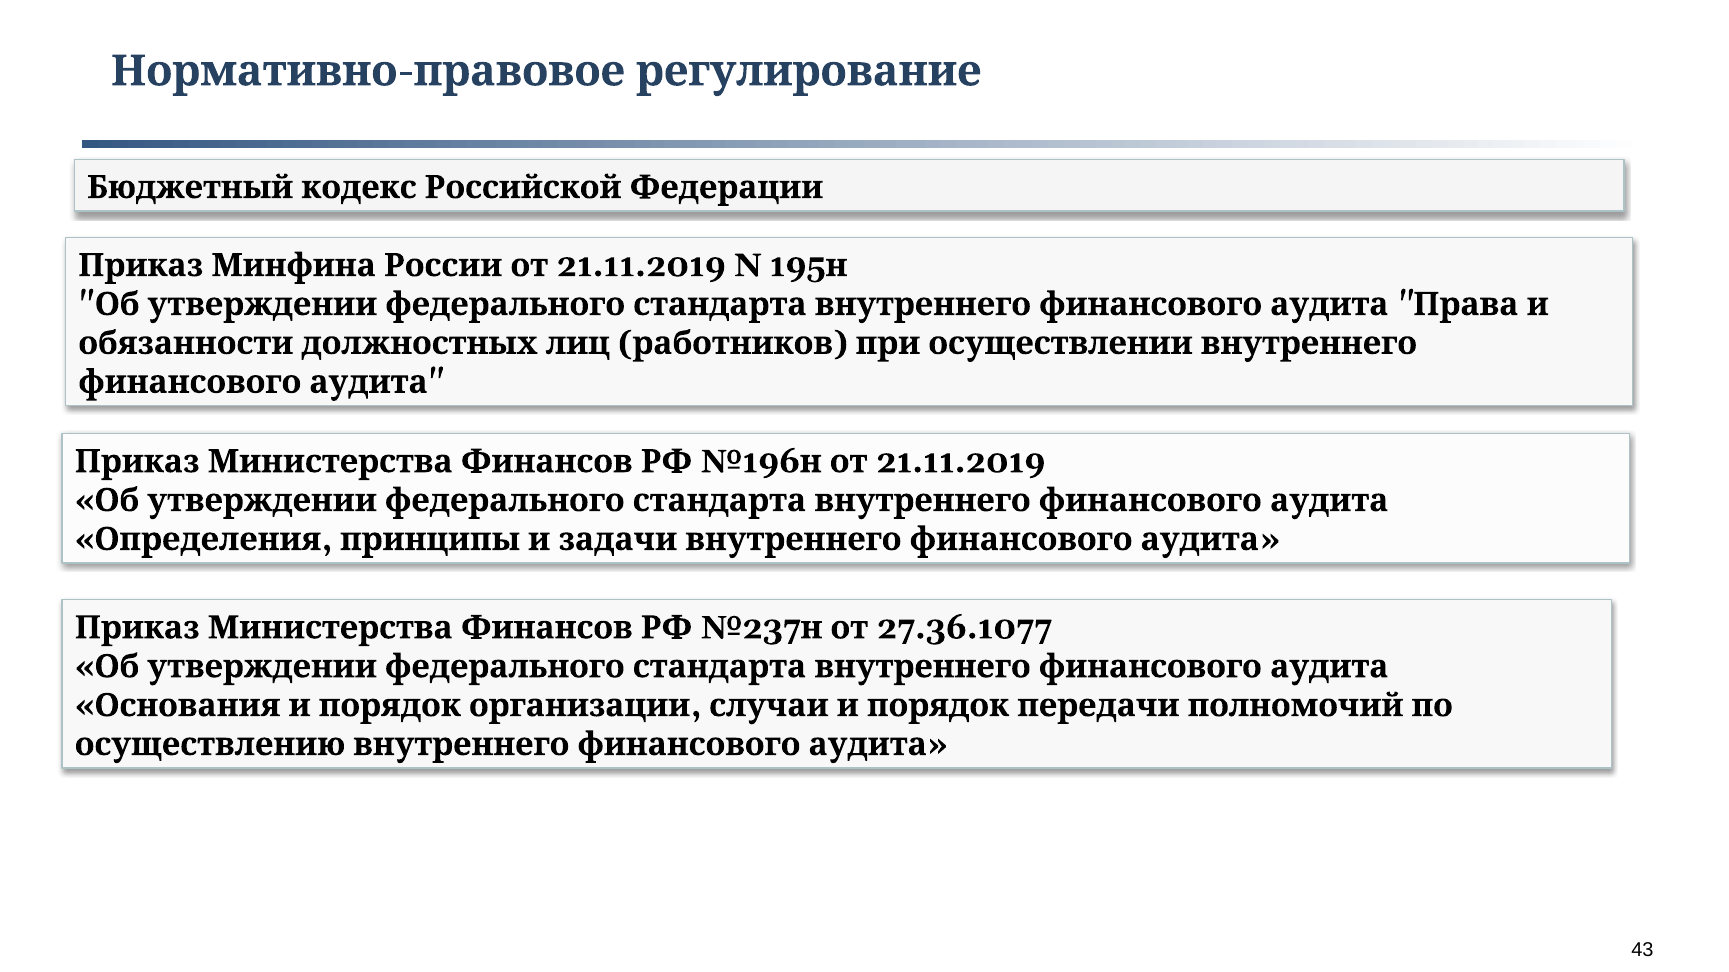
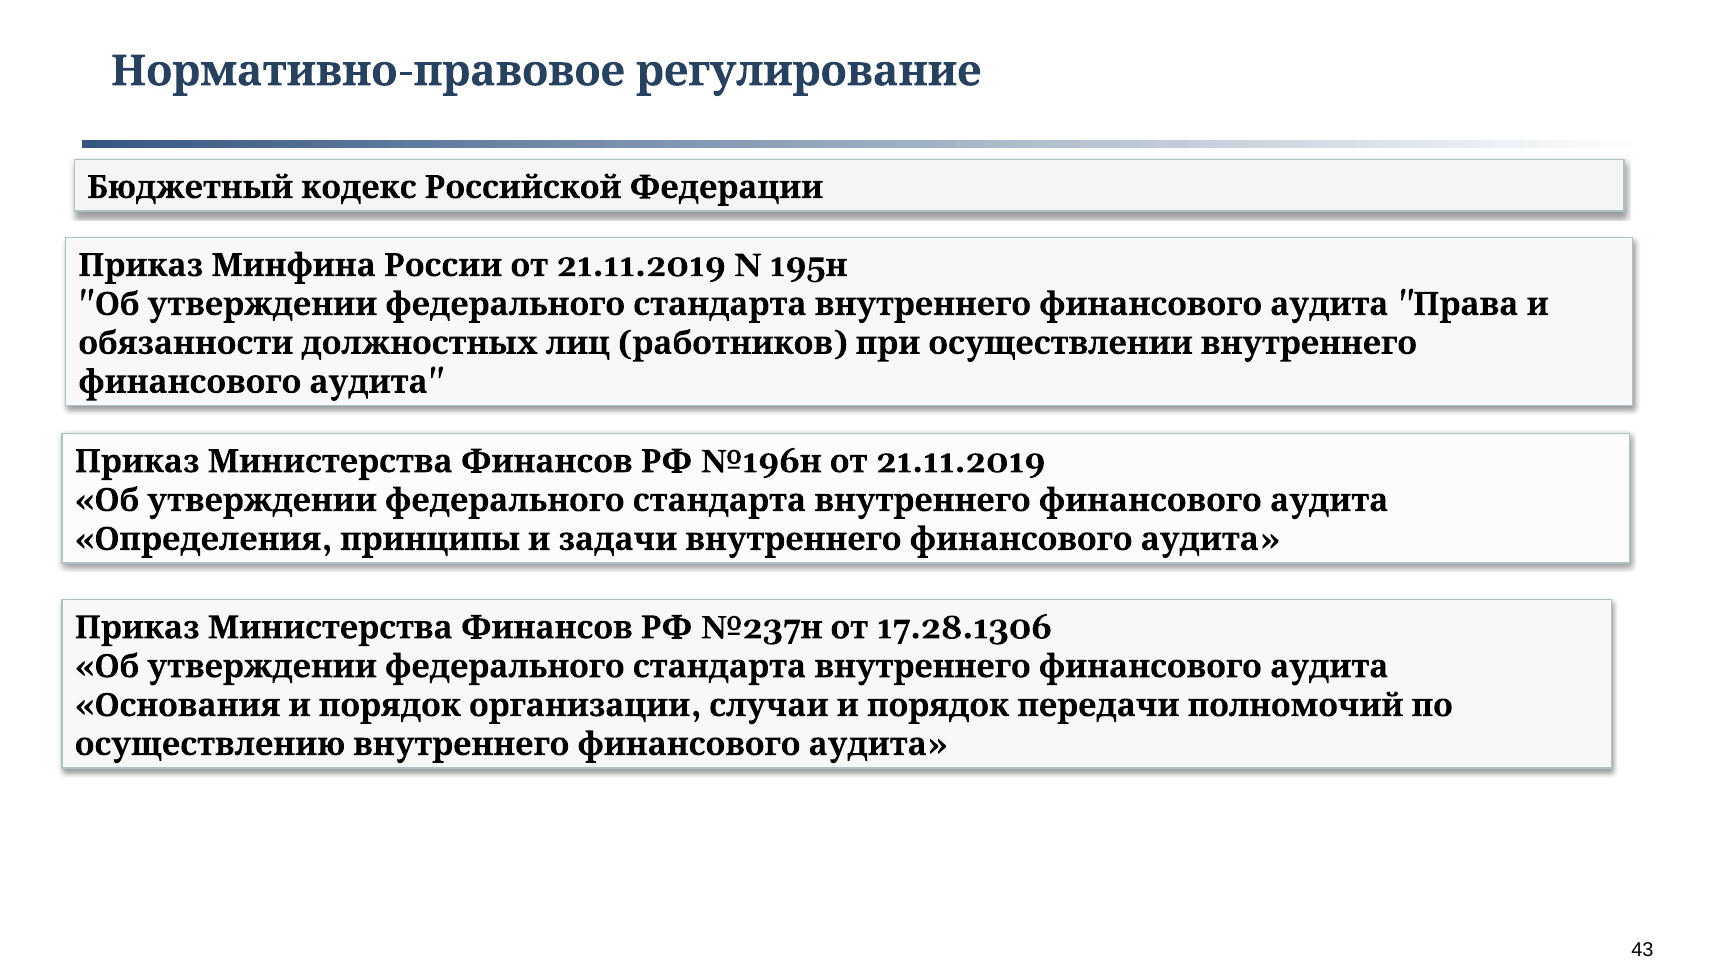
27.36.1077: 27.36.1077 -> 17.28.1306
